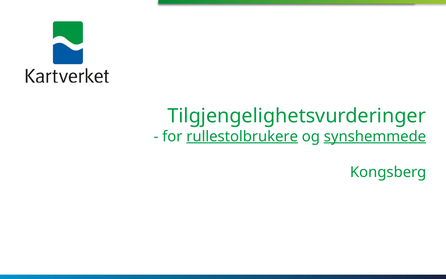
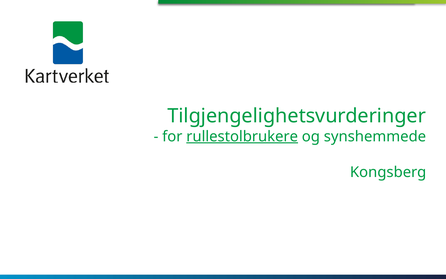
synshemmede underline: present -> none
